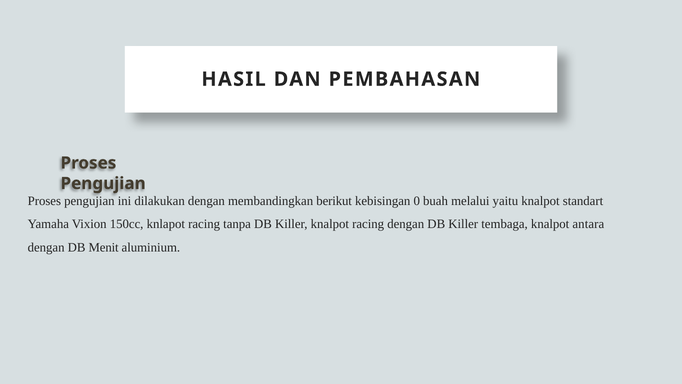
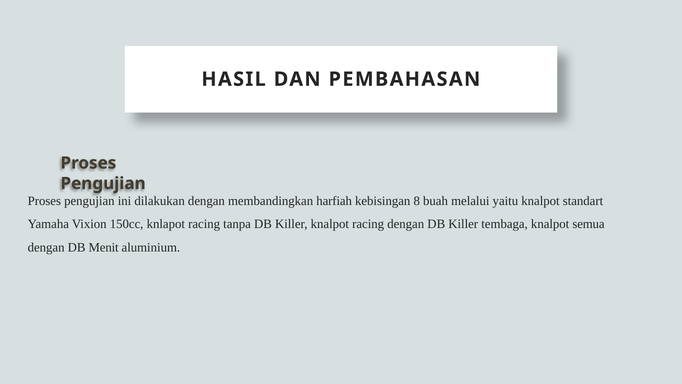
berikut: berikut -> harfiah
0: 0 -> 8
antara: antara -> semua
